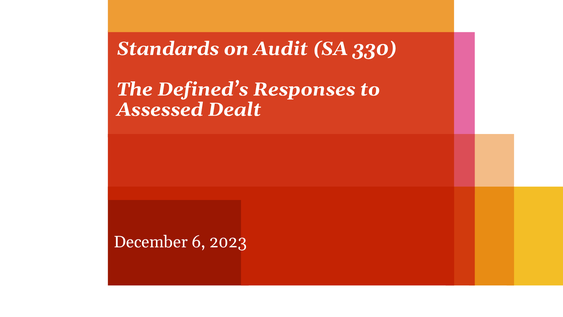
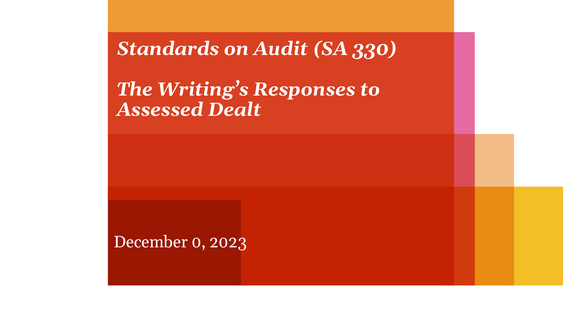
Defined’s: Defined’s -> Writing’s
6: 6 -> 0
